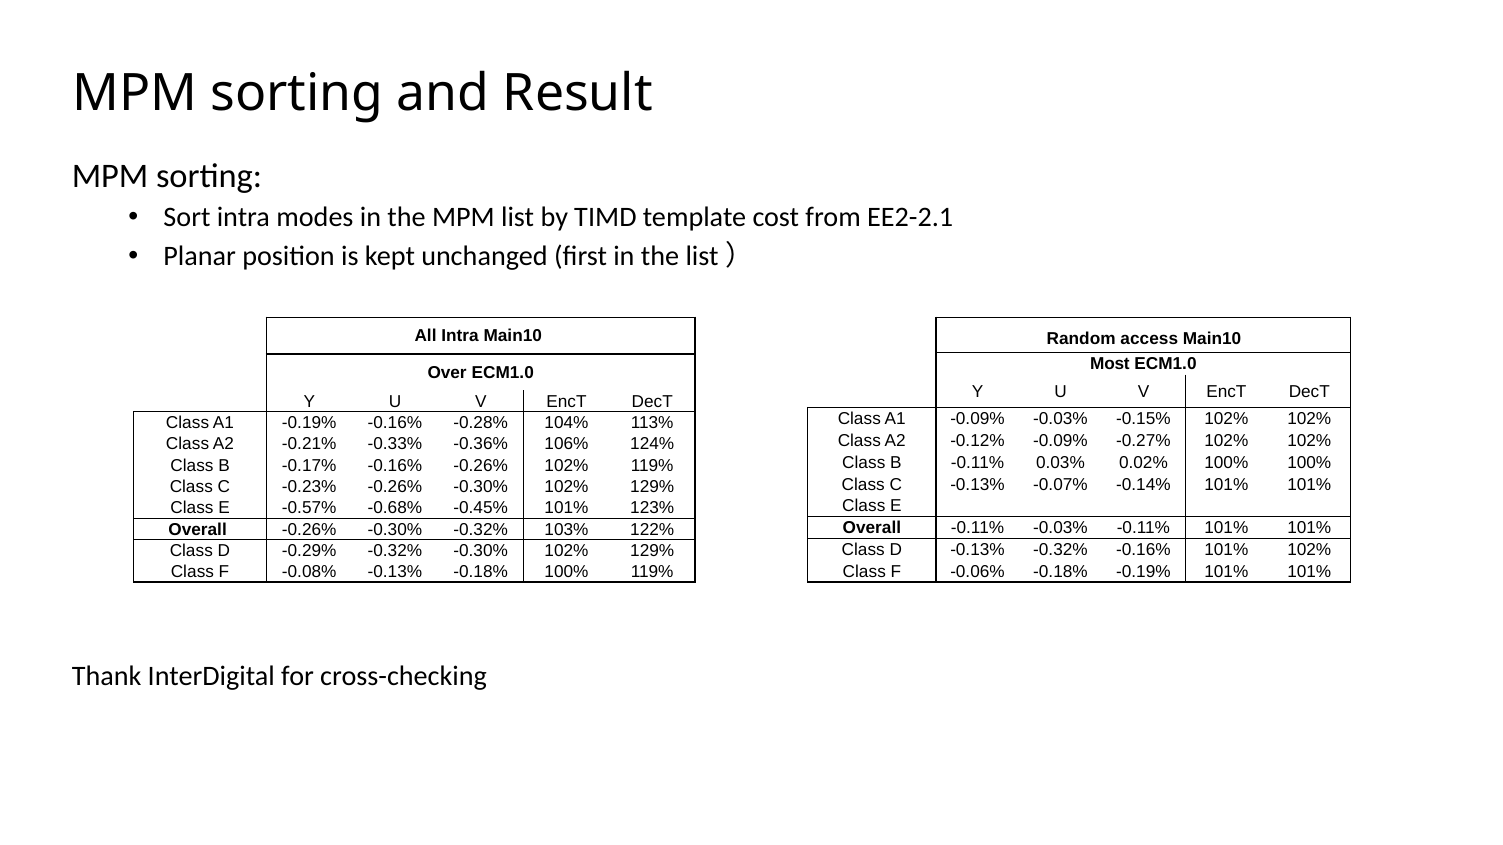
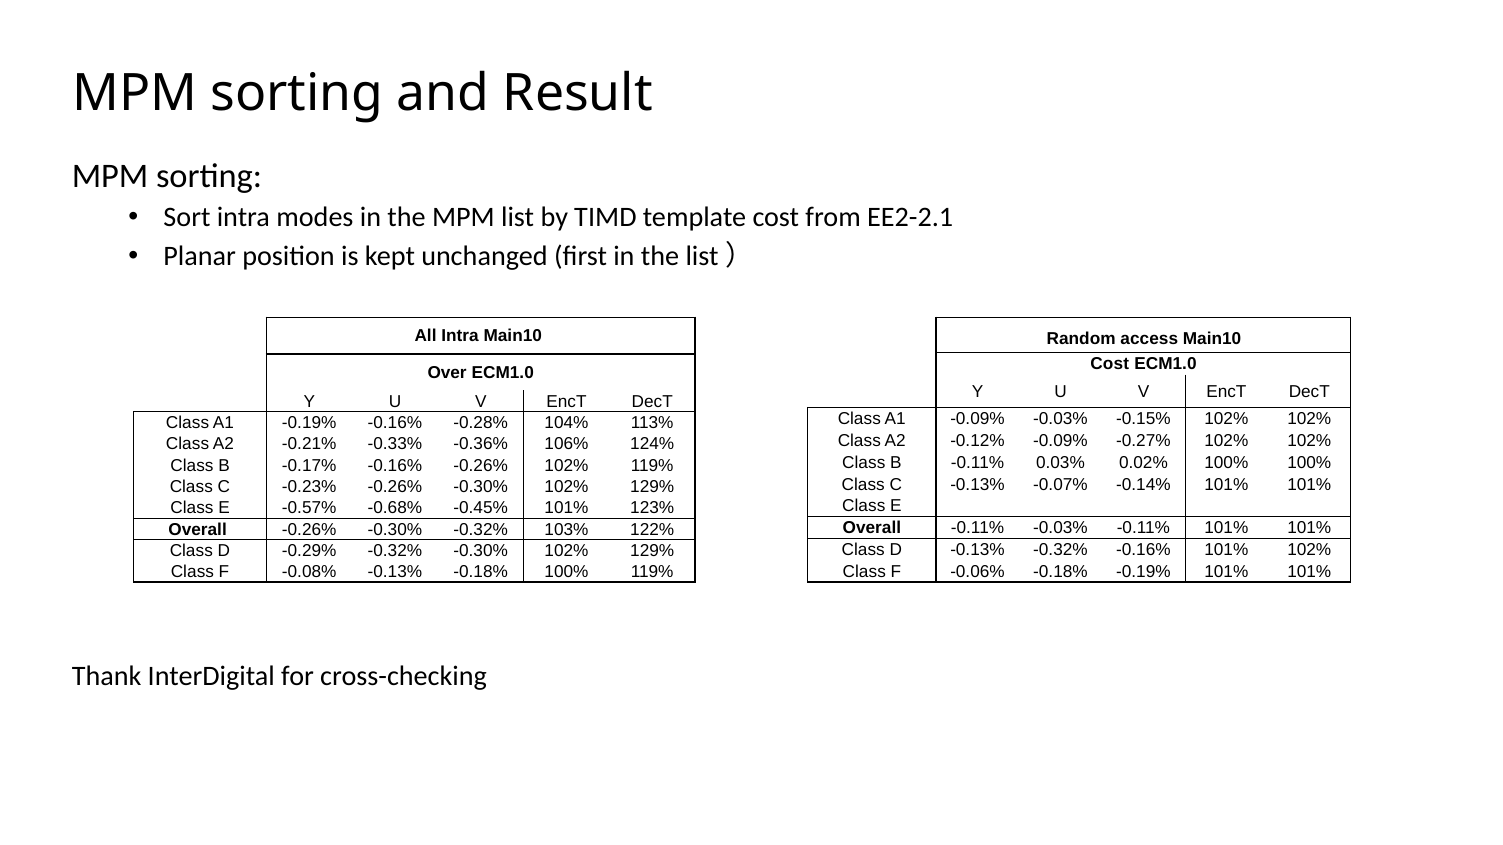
Most at (1110, 364): Most -> Cost
